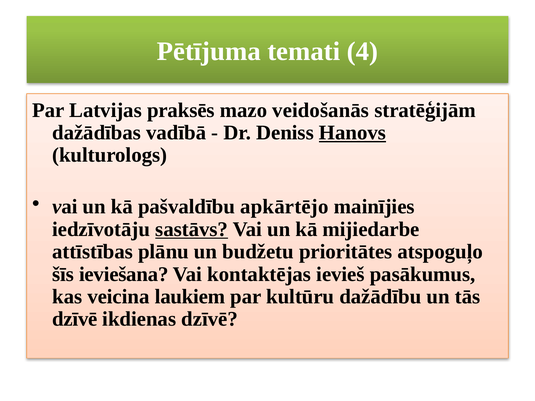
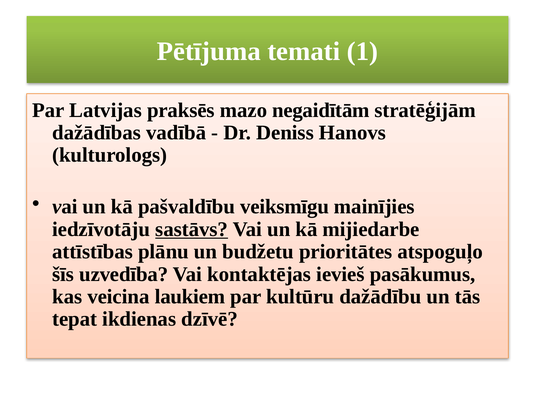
4: 4 -> 1
veidošanās: veidošanās -> negaidītām
Hanovs underline: present -> none
apkārtējo: apkārtējo -> veiksmīgu
ieviešana: ieviešana -> uzvedība
dzīvē at (75, 319): dzīvē -> tepat
